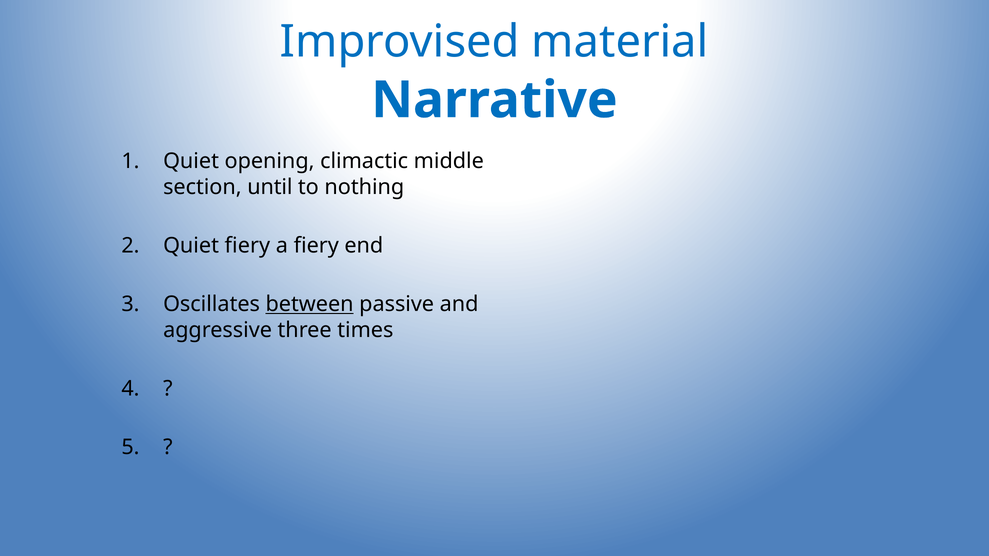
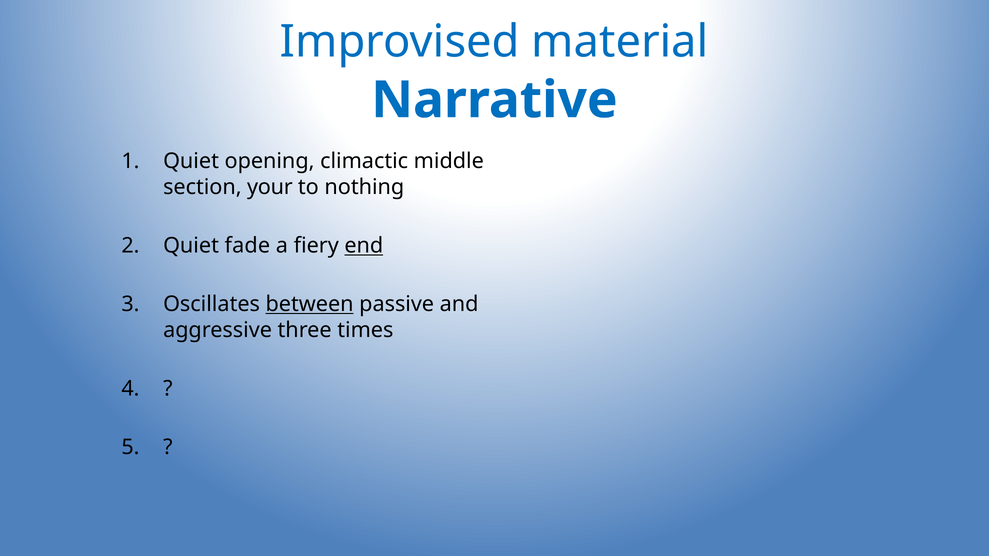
until: until -> your
Quiet fiery: fiery -> fade
end underline: none -> present
